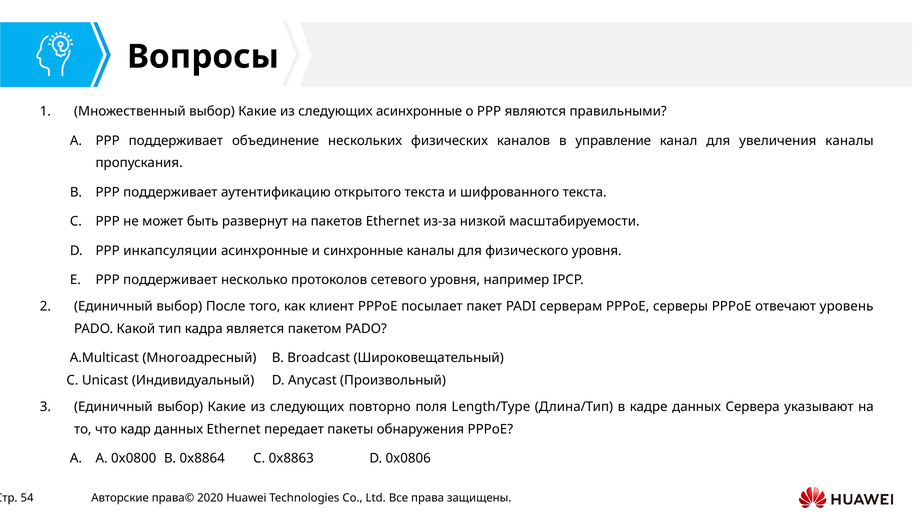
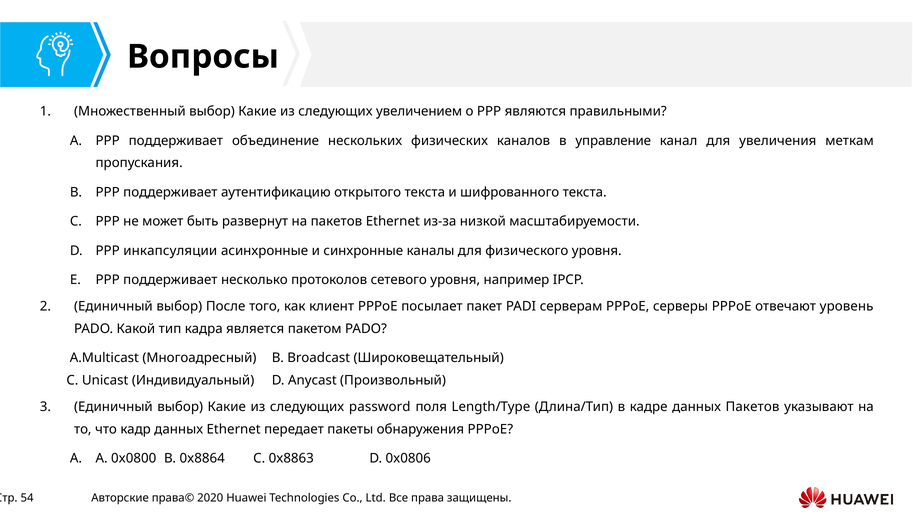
следующих асинхронные: асинхронные -> увеличением
увеличения каналы: каналы -> меткам
повторно: повторно -> password
данных Сервера: Сервера -> Пакетов
